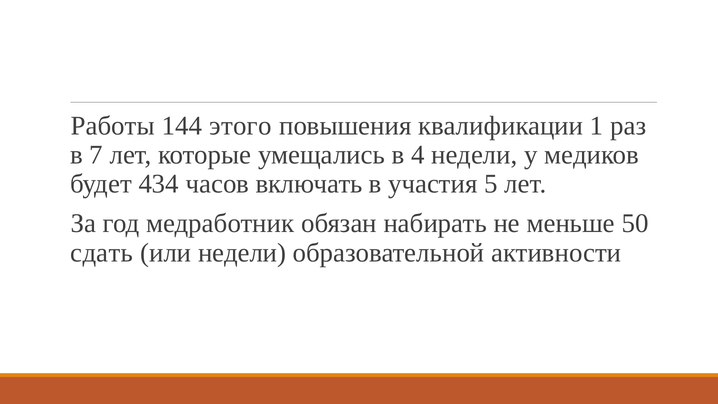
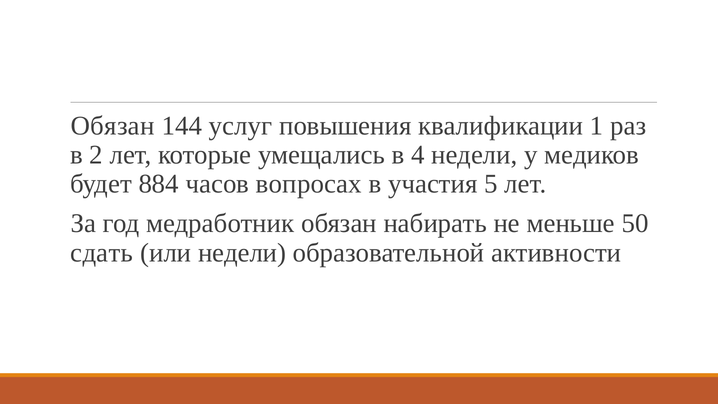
Работы at (113, 126): Работы -> Обязан
этого: этого -> услуг
7: 7 -> 2
434: 434 -> 884
включать: включать -> вопросах
